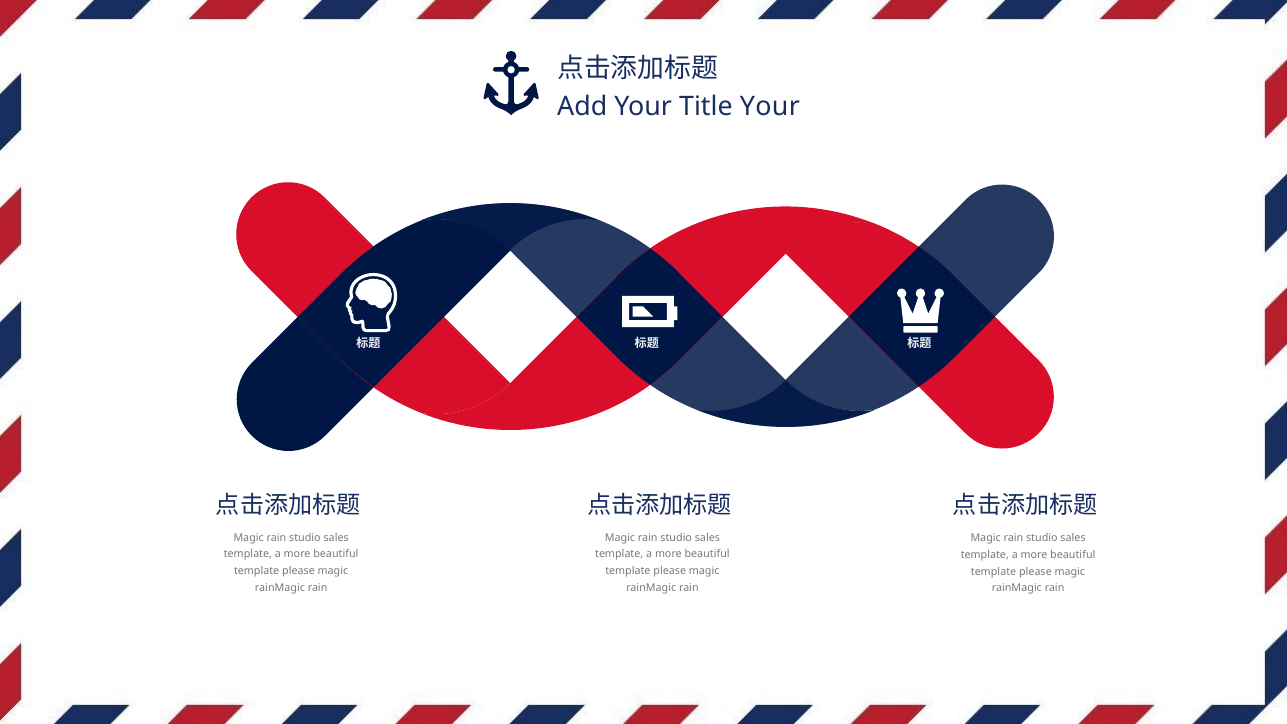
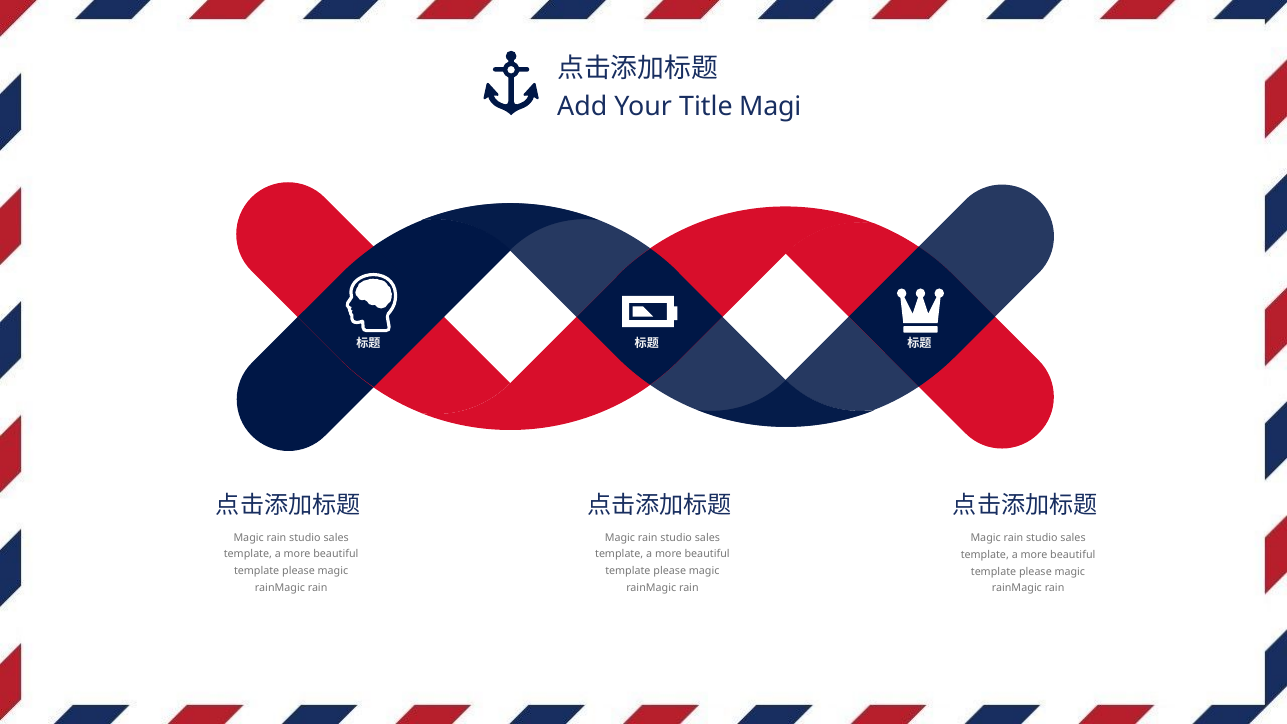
Title Your: Your -> Magi
